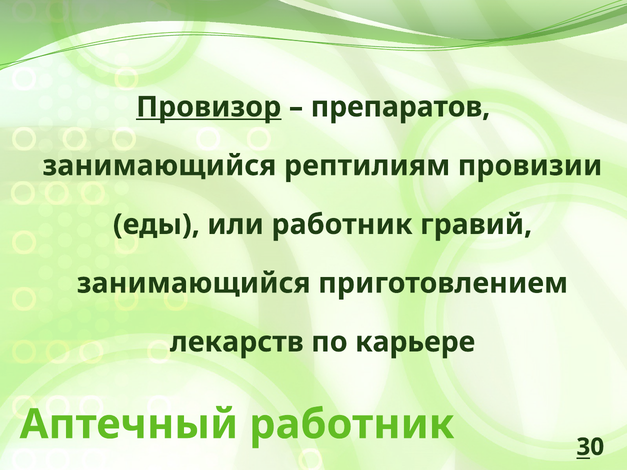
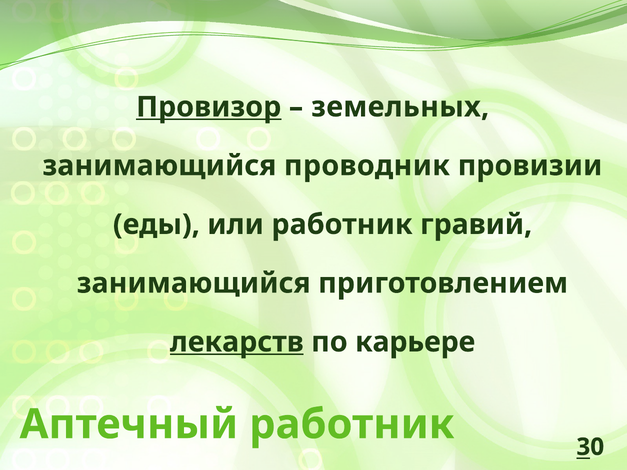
препаратов: препаратов -> земельных
рептилиям: рептилиям -> проводник
лекарств underline: none -> present
